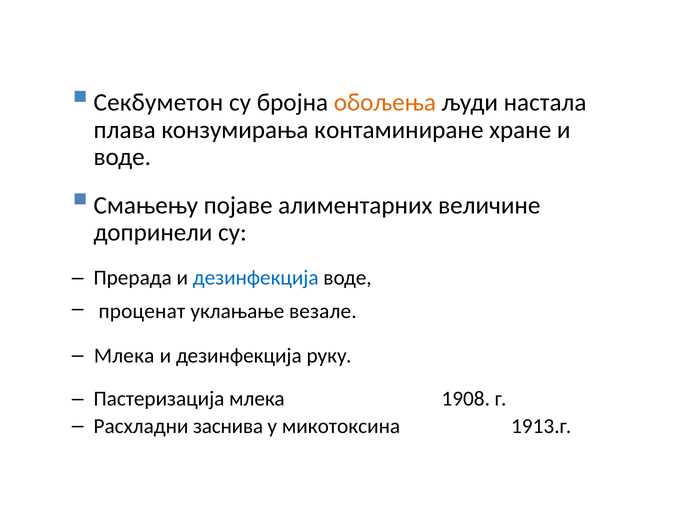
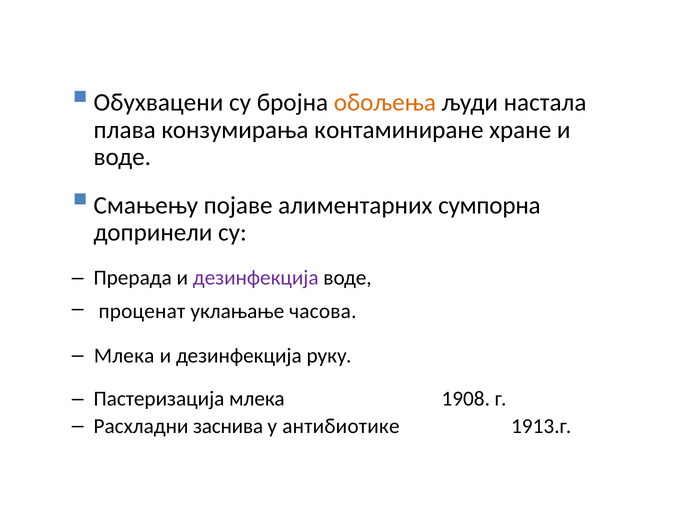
Секбуметон: Секбуметон -> Обухвацени
величине: величине -> сумпорна
дезинфекција at (256, 278) colour: blue -> purple
везале: везале -> часова
микотоксина: микотоксина -> антибиотике
